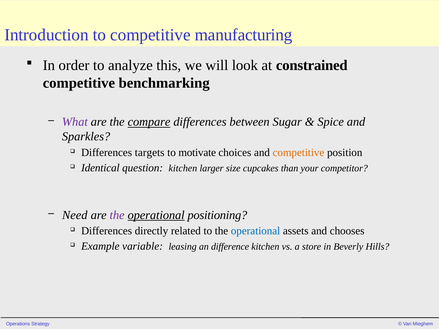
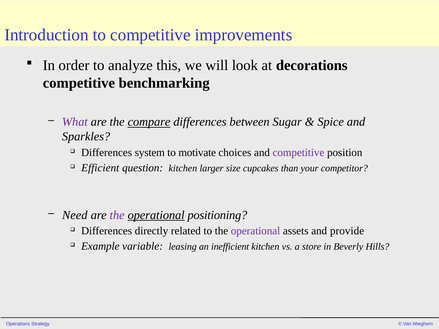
manufacturing: manufacturing -> improvements
constrained: constrained -> decorations
targets: targets -> system
competitive at (298, 153) colour: orange -> purple
Identical: Identical -> Efficient
operational at (256, 231) colour: blue -> purple
chooses: chooses -> provide
difference: difference -> inefficient
